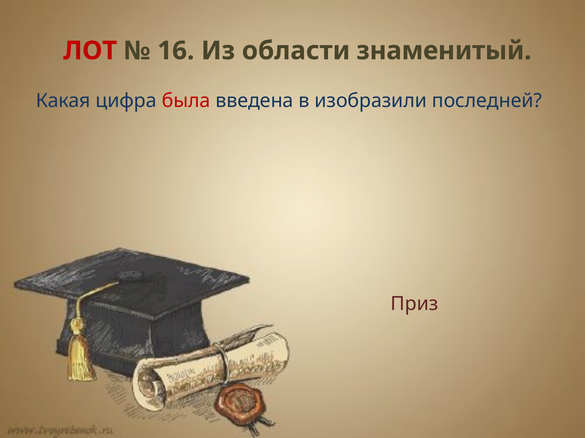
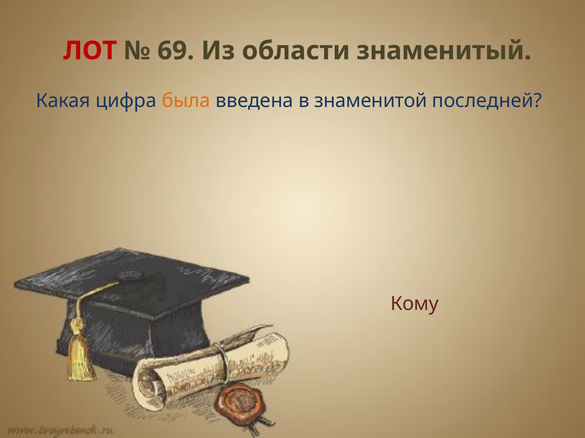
16: 16 -> 69
была colour: red -> orange
изобразили: изобразили -> знаменитой
Приз: Приз -> Кому
